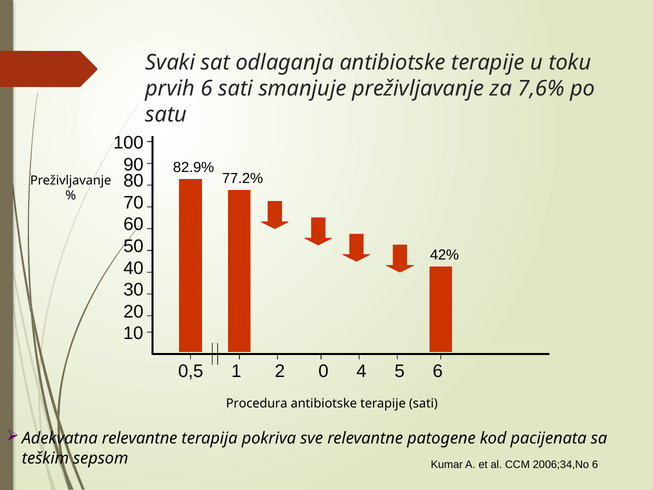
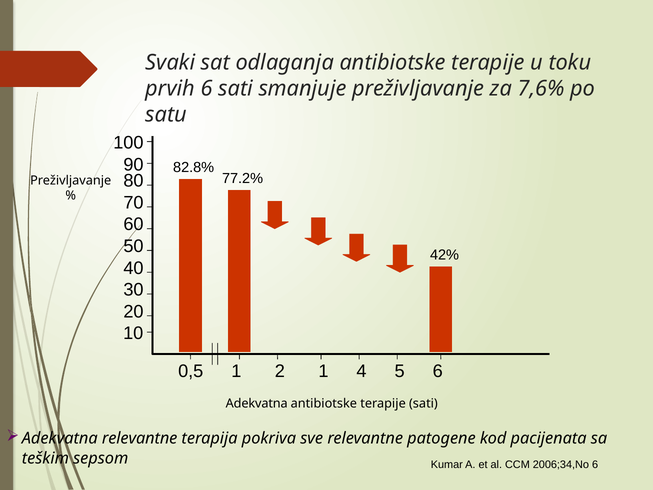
82.9%: 82.9% -> 82.8%
2 0: 0 -> 1
Procedura at (257, 404): Procedura -> Adekvatna
